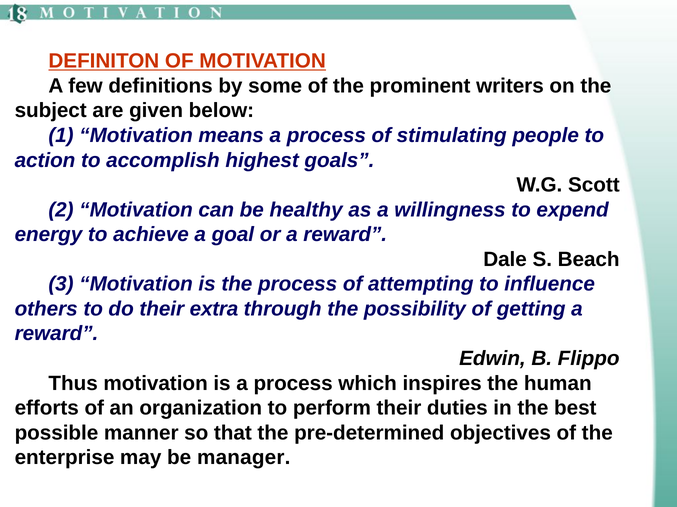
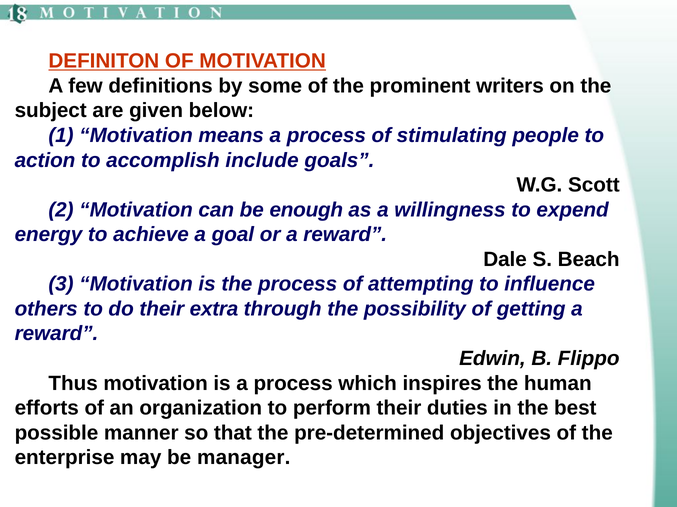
highest: highest -> include
healthy: healthy -> enough
